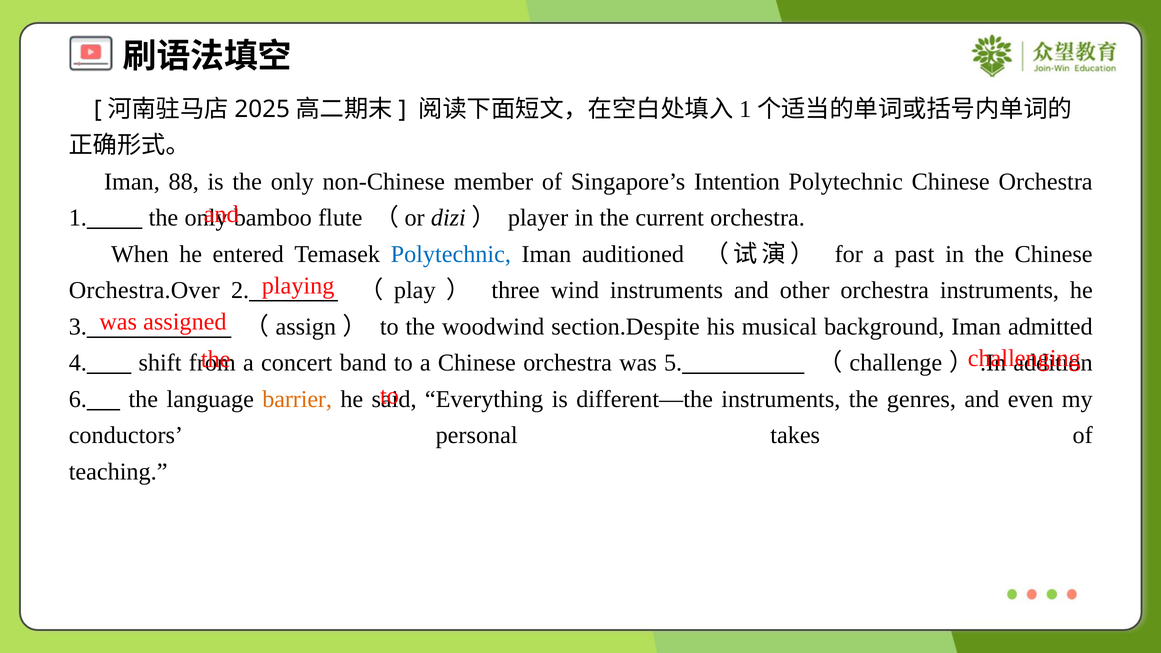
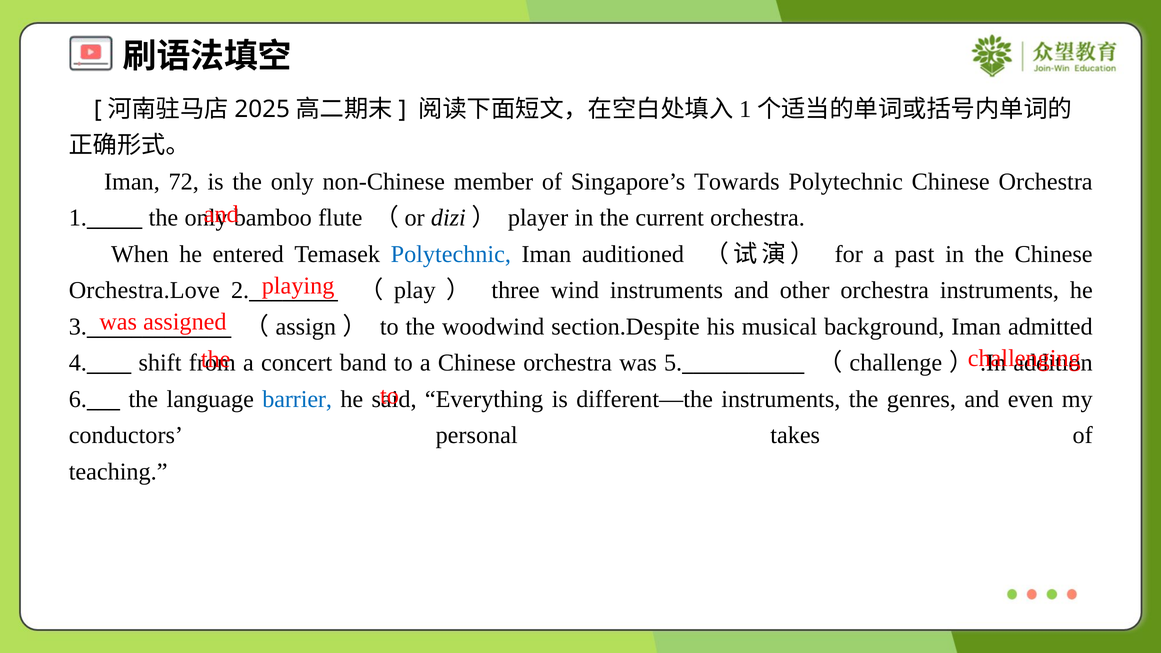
88: 88 -> 72
Intention: Intention -> Towards
Orchestra.Over: Orchestra.Over -> Orchestra.Love
barrier colour: orange -> blue
